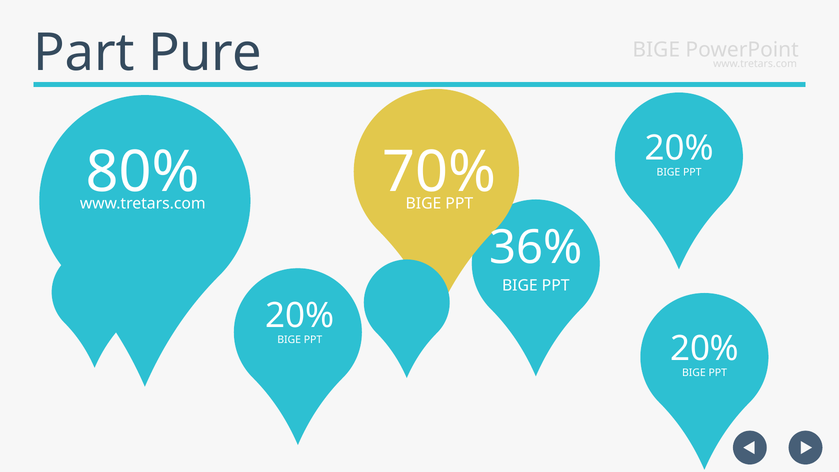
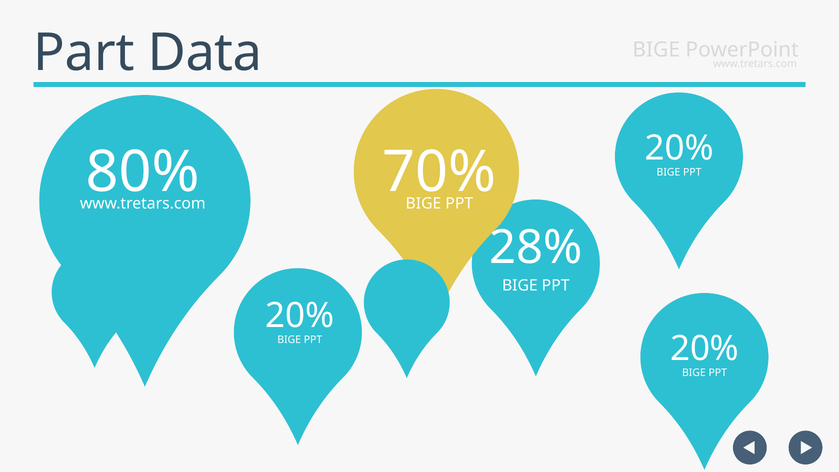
Pure: Pure -> Data
36%: 36% -> 28%
